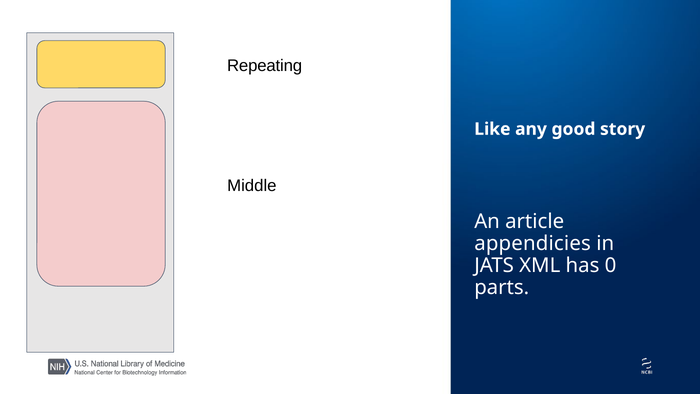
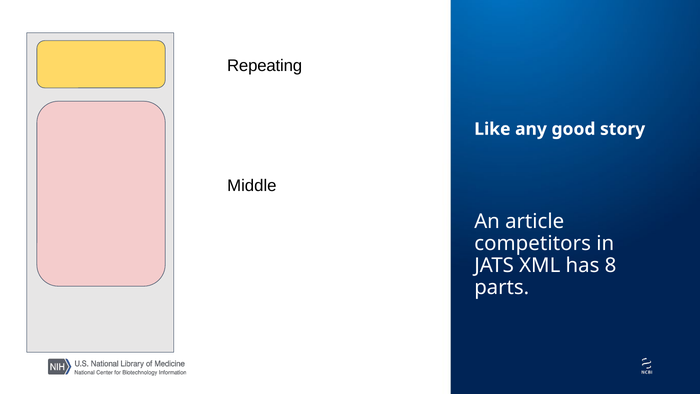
appendicies: appendicies -> competitors
0: 0 -> 8
